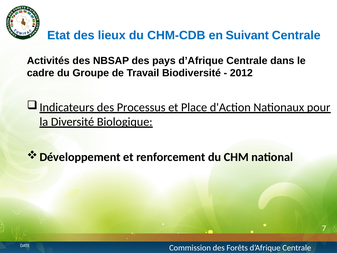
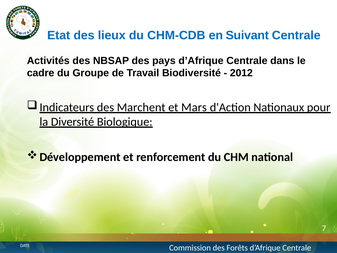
Processus: Processus -> Marchent
Place: Place -> Mars
